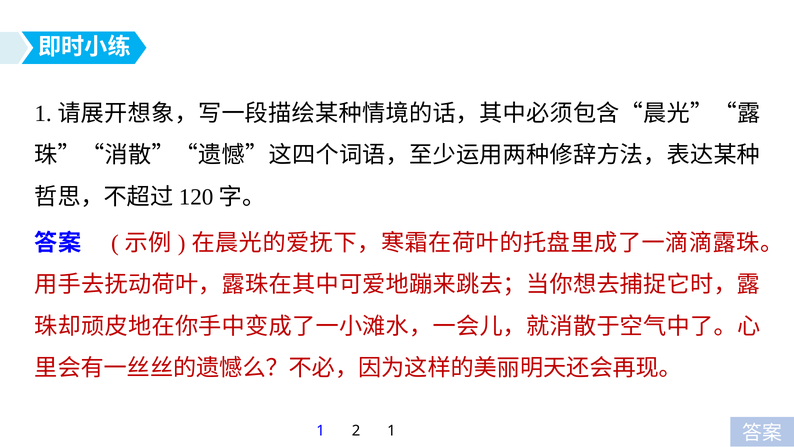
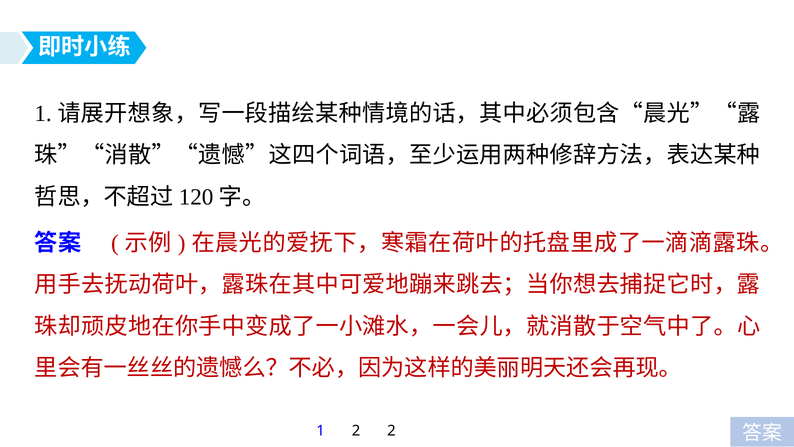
2 1: 1 -> 2
